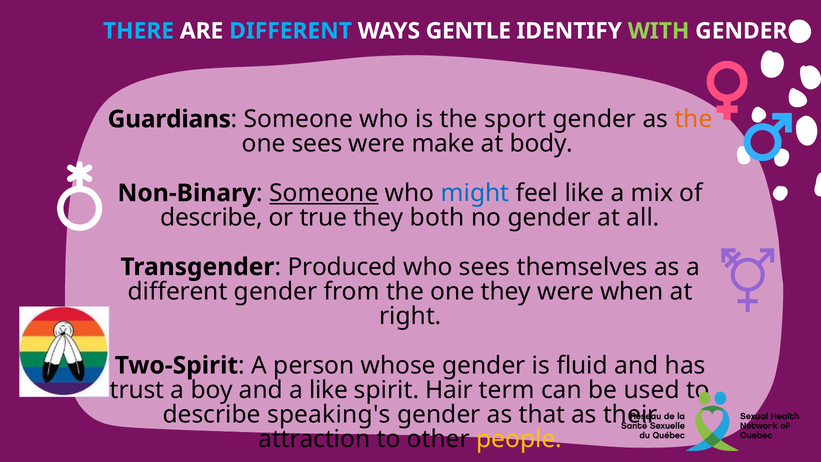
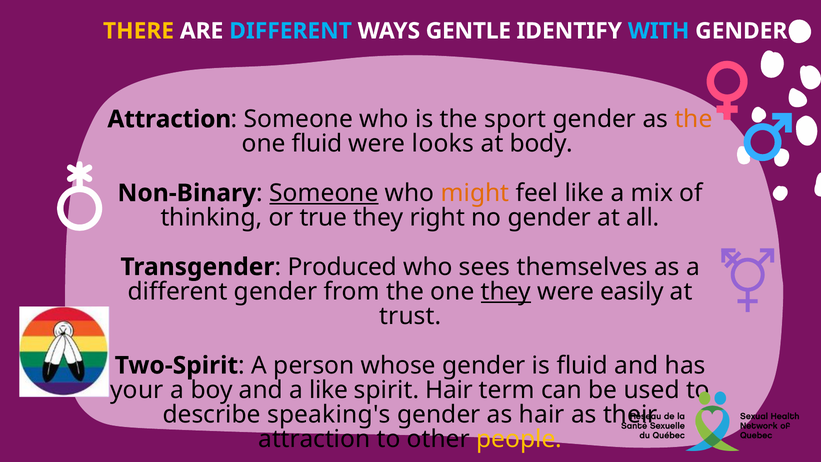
THERE colour: light blue -> yellow
WITH colour: light green -> light blue
Guardians at (169, 119): Guardians -> Attraction
one sees: sees -> fluid
make: make -> looks
might colour: blue -> orange
describe at (211, 218): describe -> thinking
both: both -> right
they at (506, 291) underline: none -> present
when: when -> easily
right: right -> trust
trust: trust -> your
as that: that -> hair
